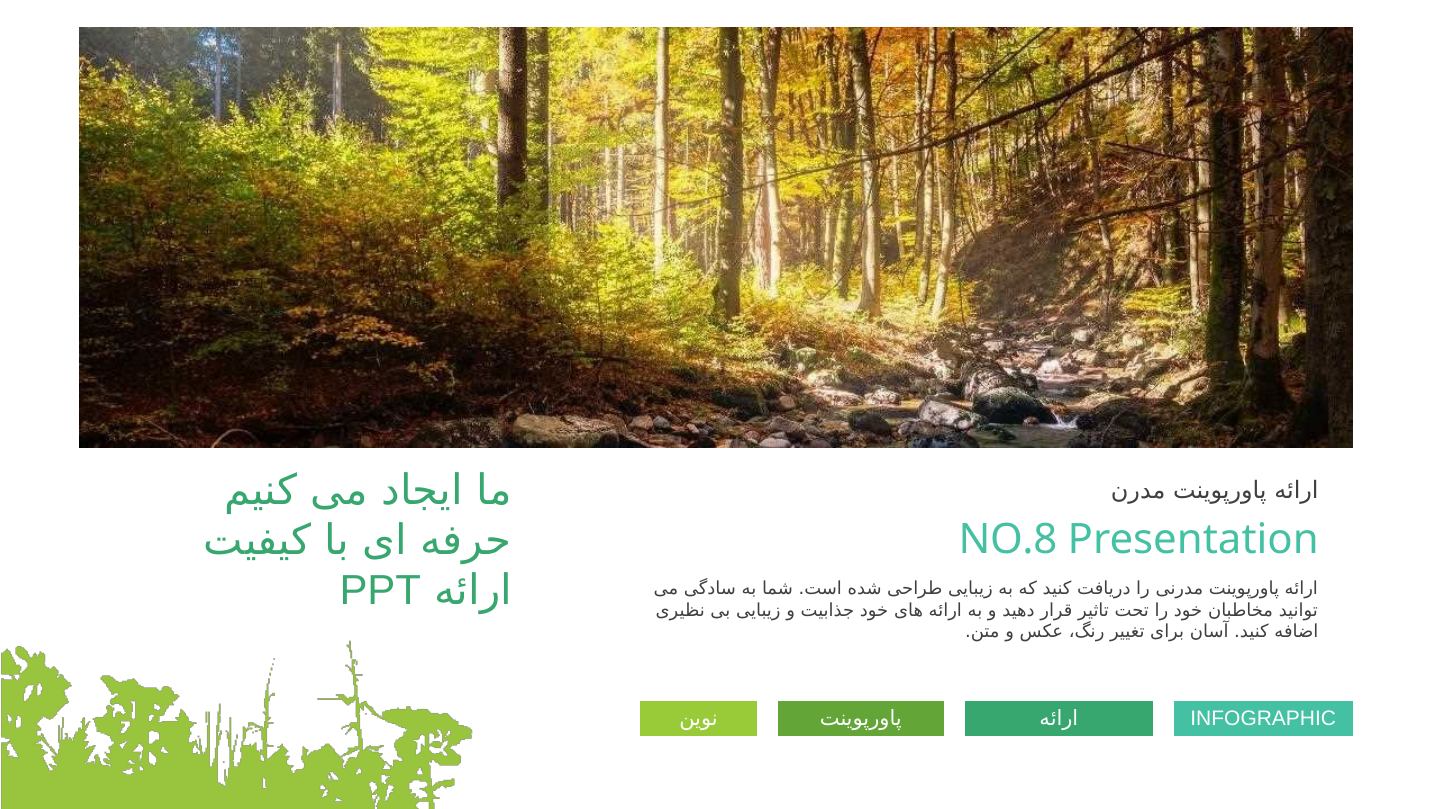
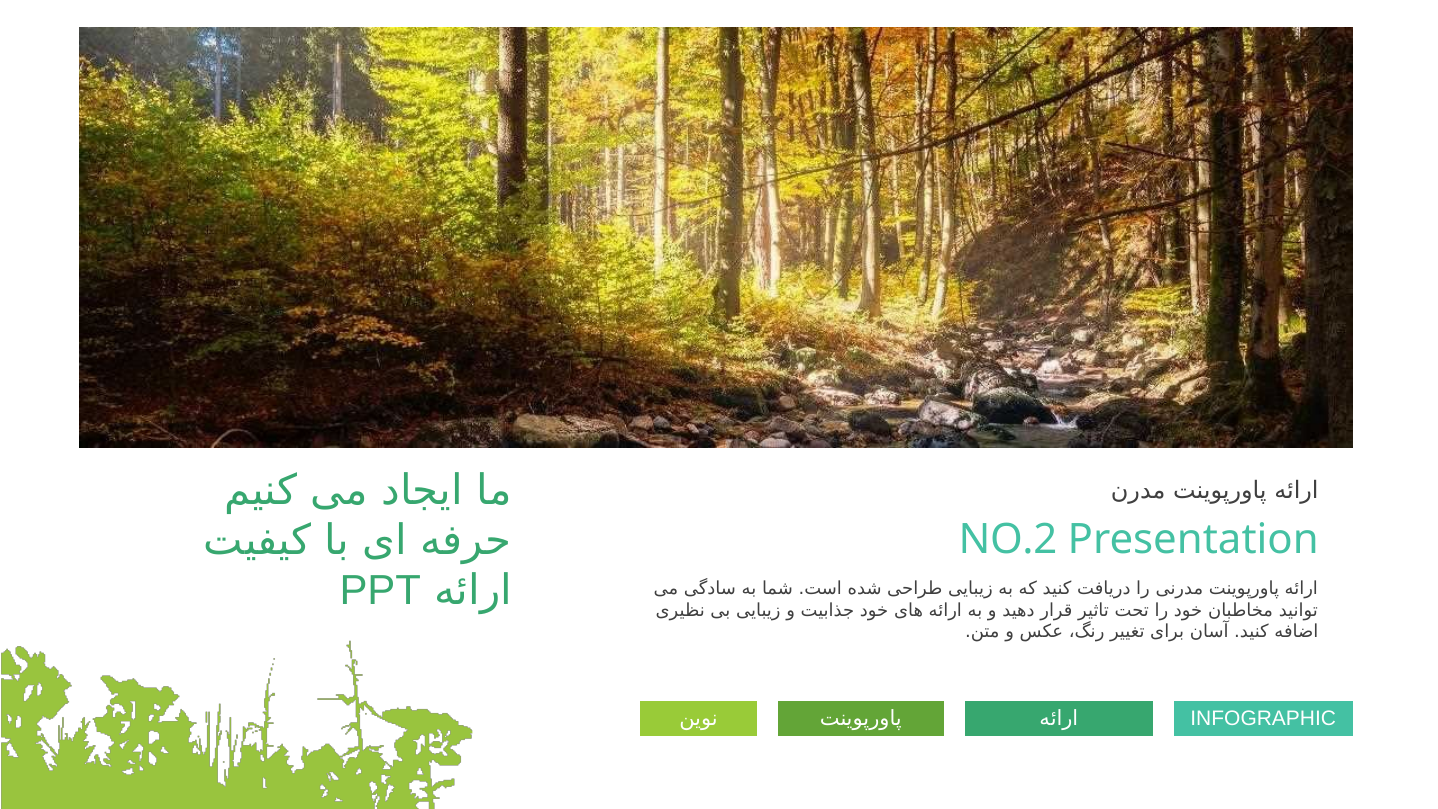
NO.8: NO.8 -> NO.2
